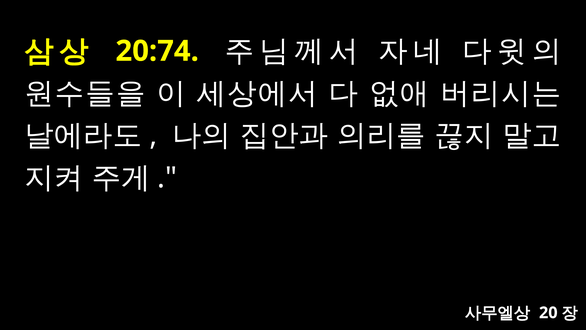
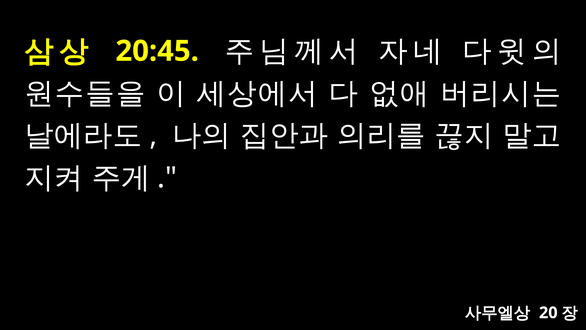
20:74: 20:74 -> 20:45
